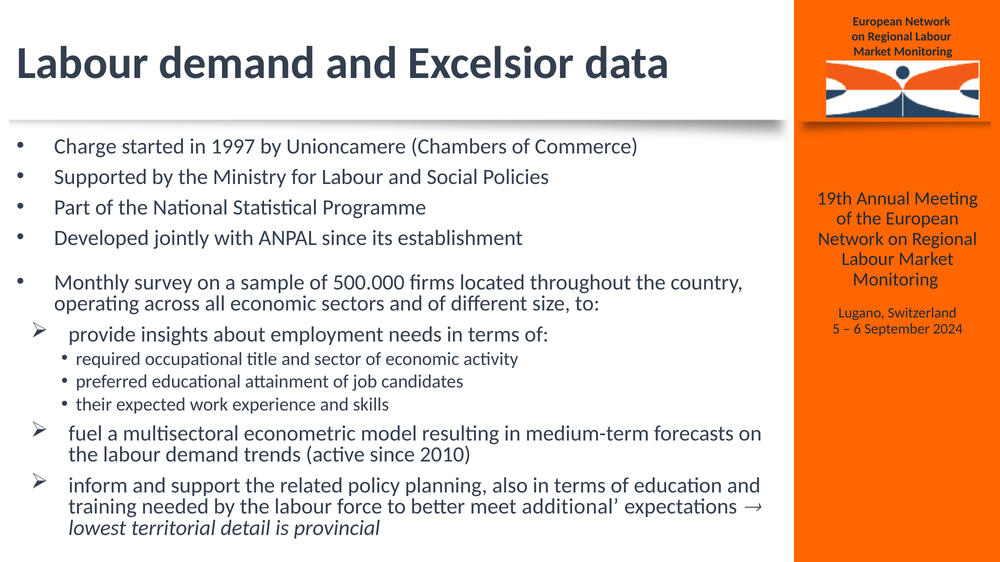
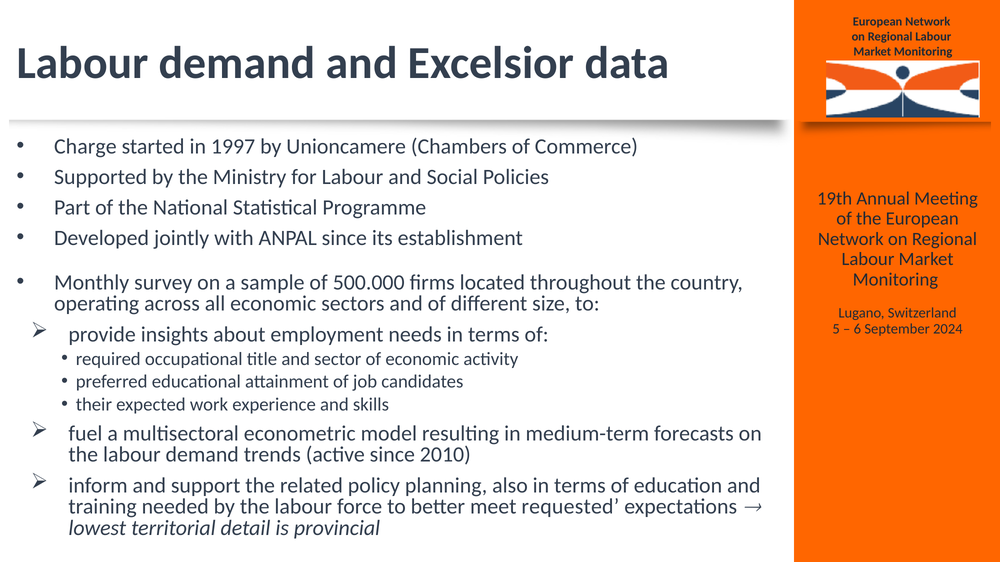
additional: additional -> requested
